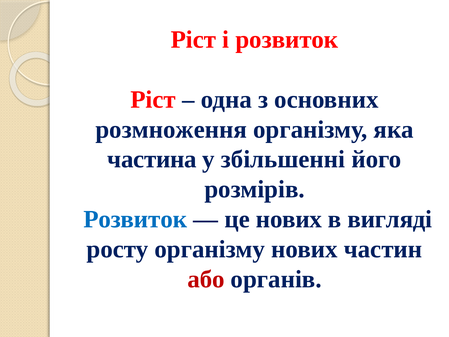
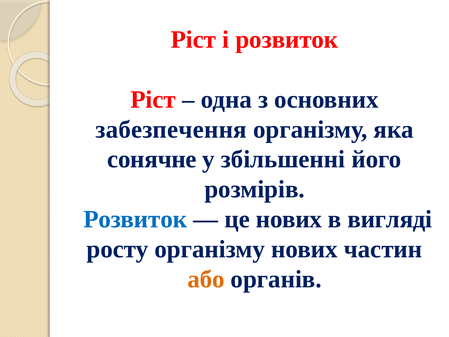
розмноження: розмноження -> забезпечення
частина: частина -> сонячне
або colour: red -> orange
